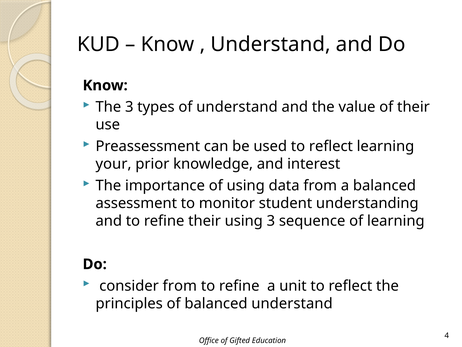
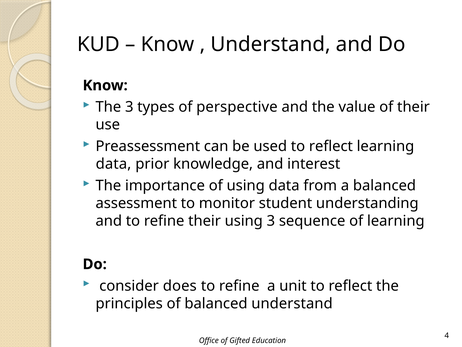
of understand: understand -> perspective
your at (114, 164): your -> data
consider from: from -> does
